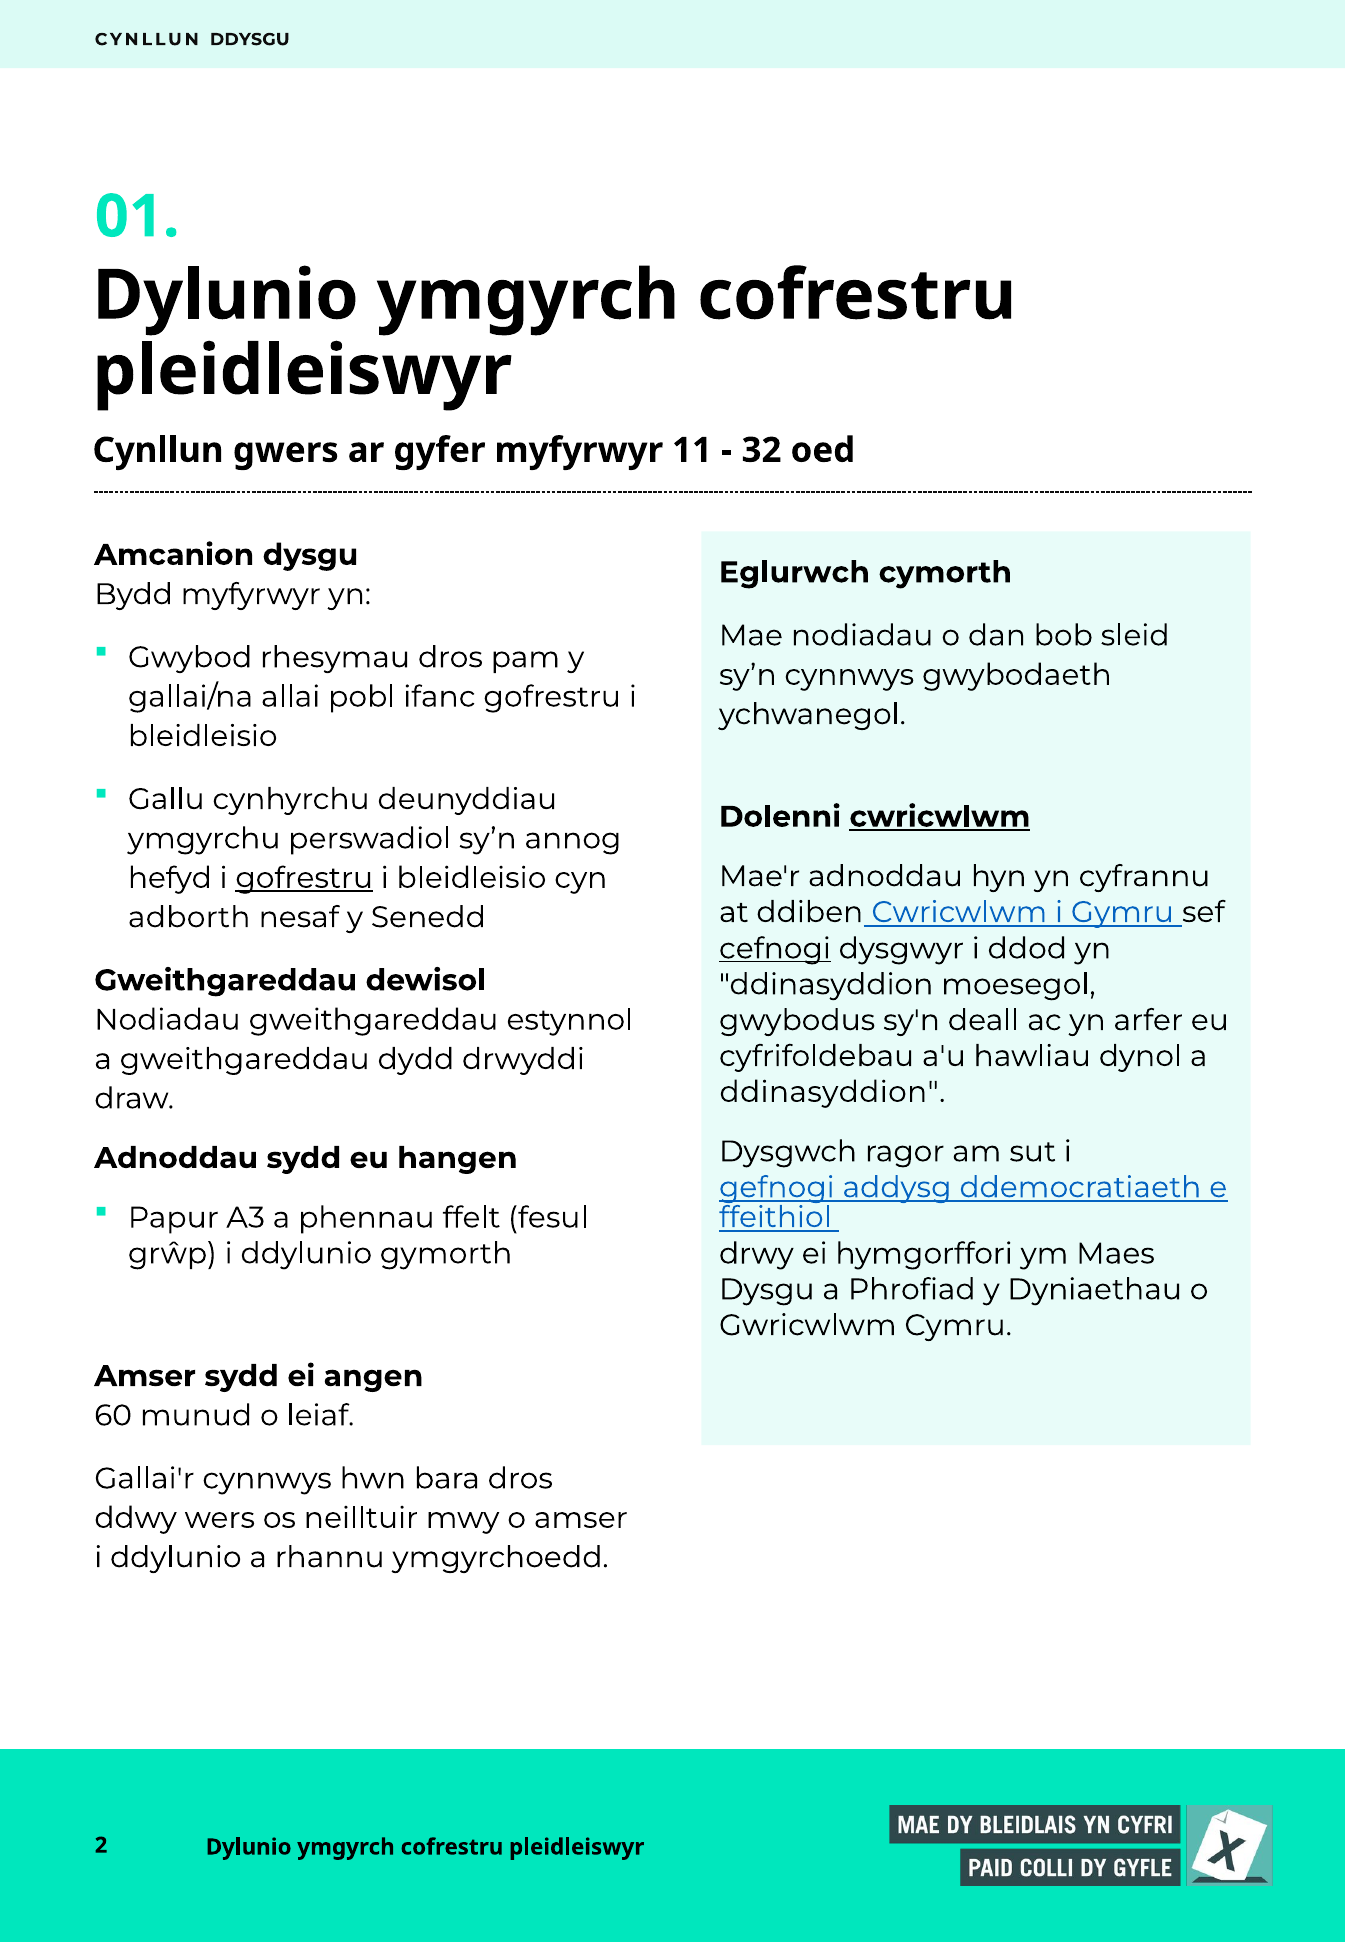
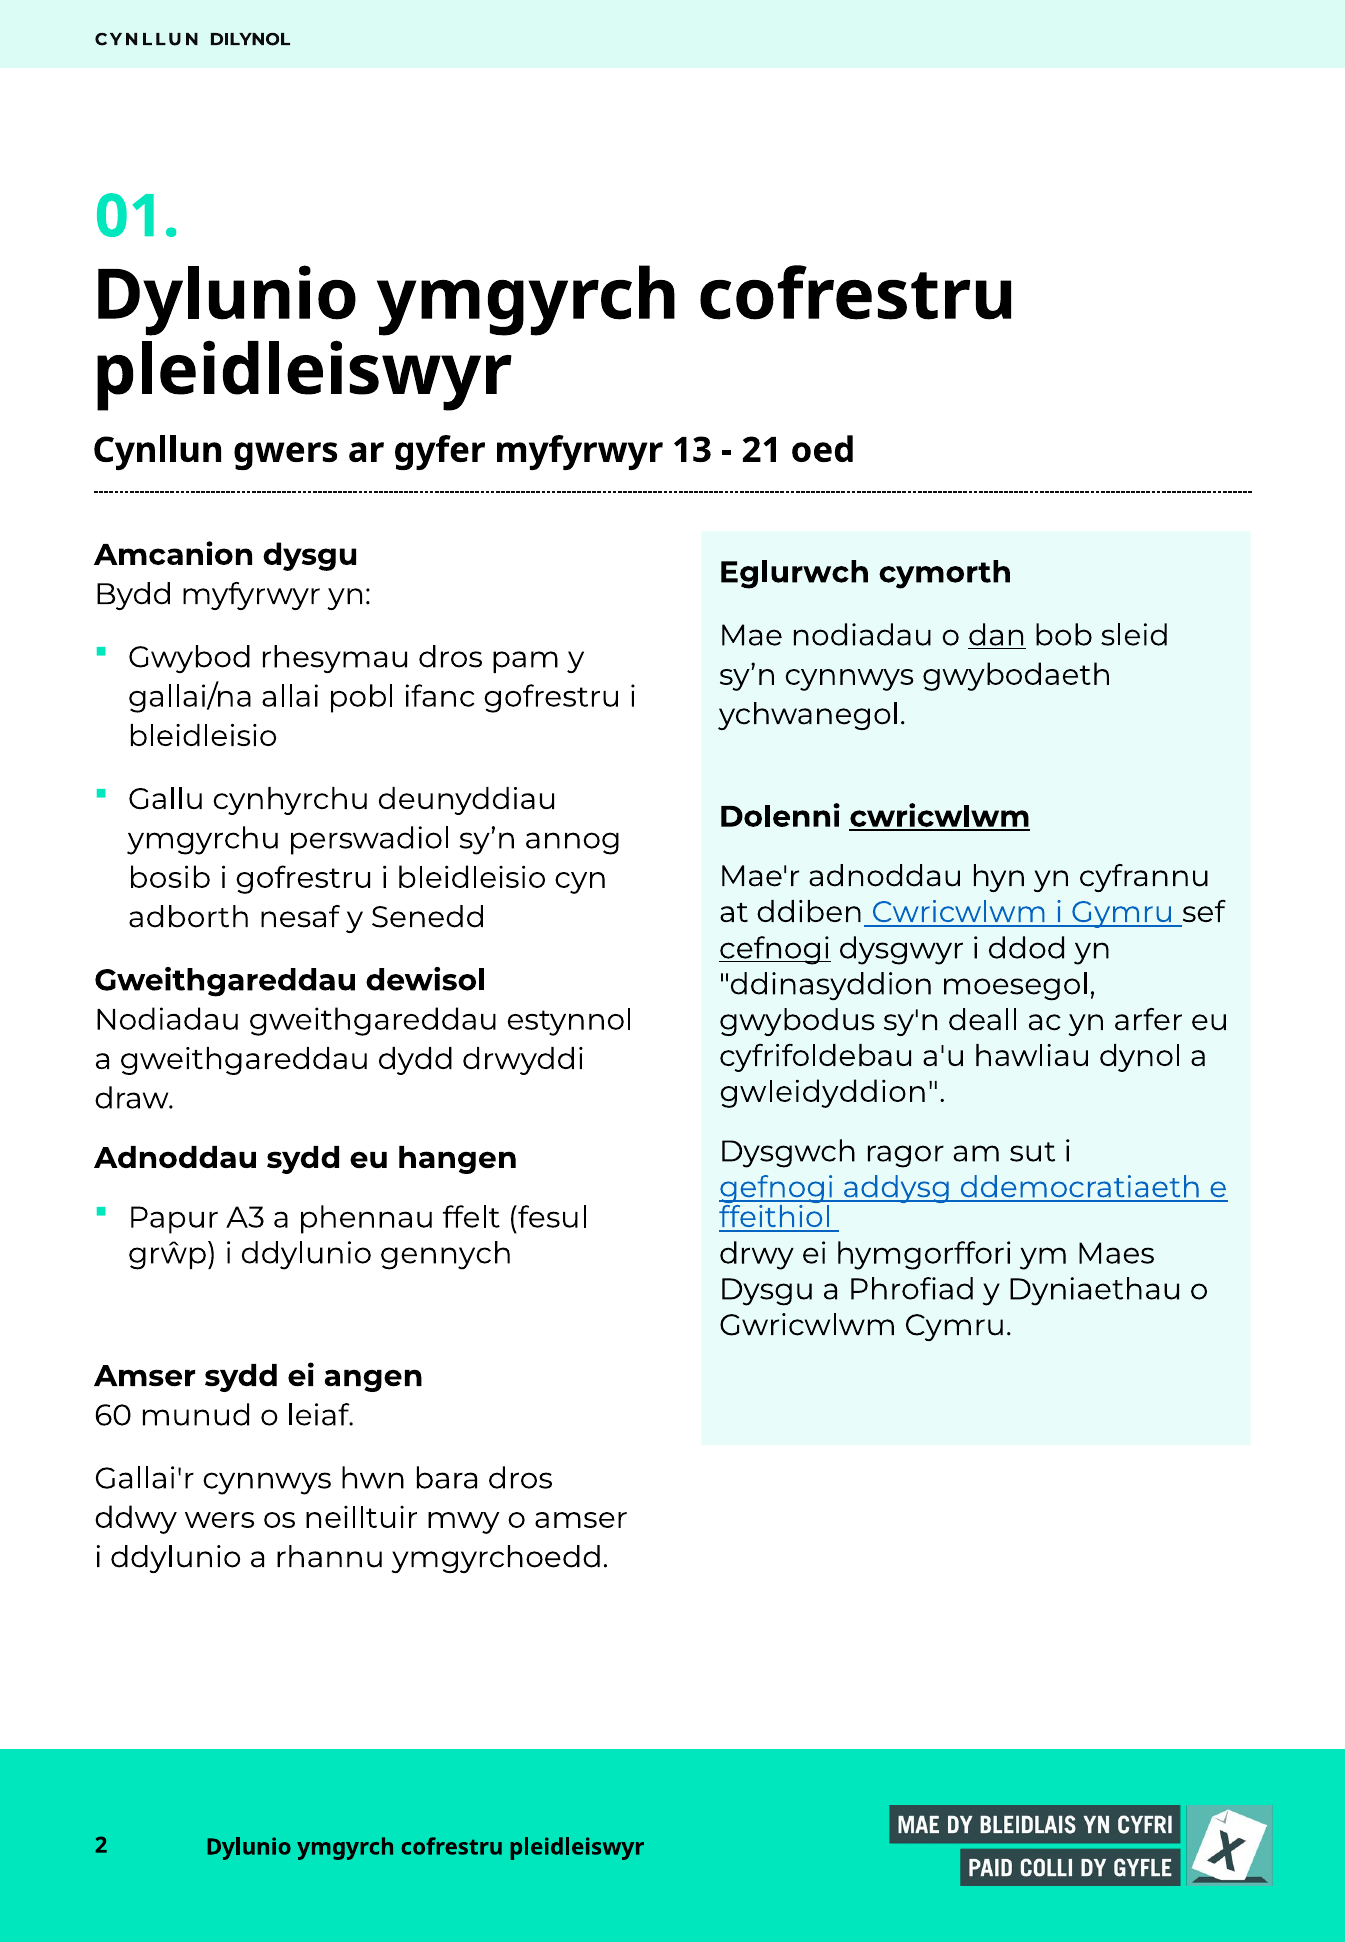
DDYSGU: DDYSGU -> DILYNOL
11: 11 -> 13
32: 32 -> 21
dan underline: none -> present
hefyd: hefyd -> bosib
gofrestru at (304, 878) underline: present -> none
ddinasyddion at (832, 1093): ddinasyddion -> gwleidyddion
gymorth: gymorth -> gennych
